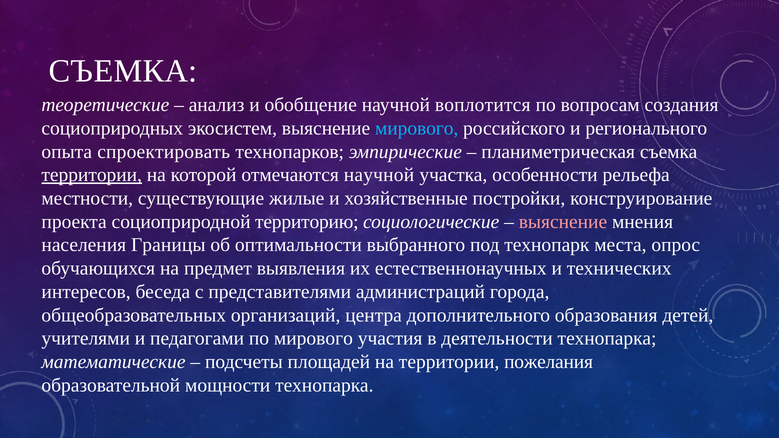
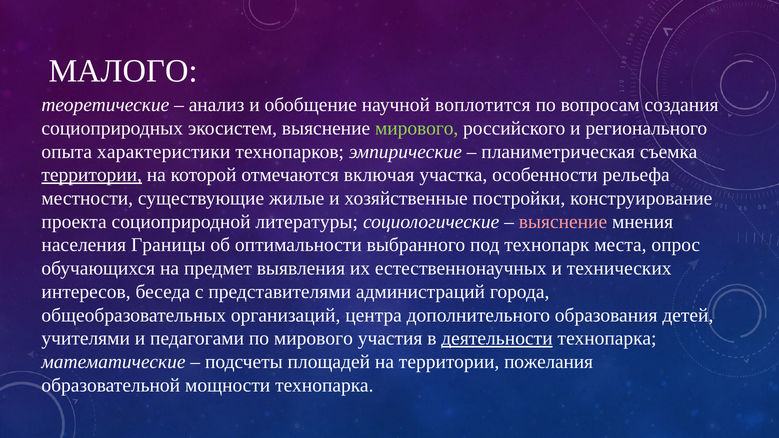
СЪЕМКА at (123, 71): СЪЕМКА -> МАЛОГО
мирового at (417, 128) colour: light blue -> light green
спроектировать: спроектировать -> характеристики
отмечаются научной: научной -> включая
территорию: территорию -> литературы
деятельности underline: none -> present
